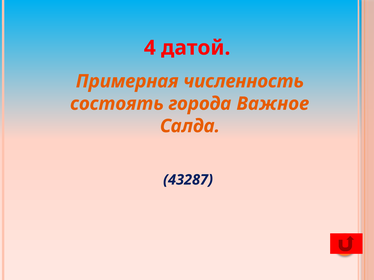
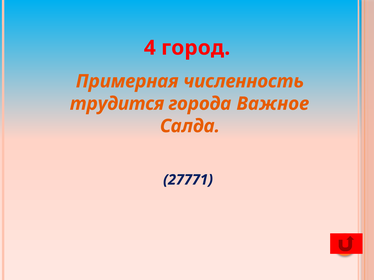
датой: датой -> город
состоять: состоять -> трудится
43287: 43287 -> 27771
